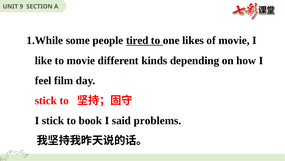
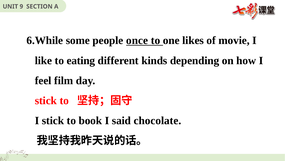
1.While: 1.While -> 6.While
tired: tired -> once
to movie: movie -> eating
problems: problems -> chocolate
